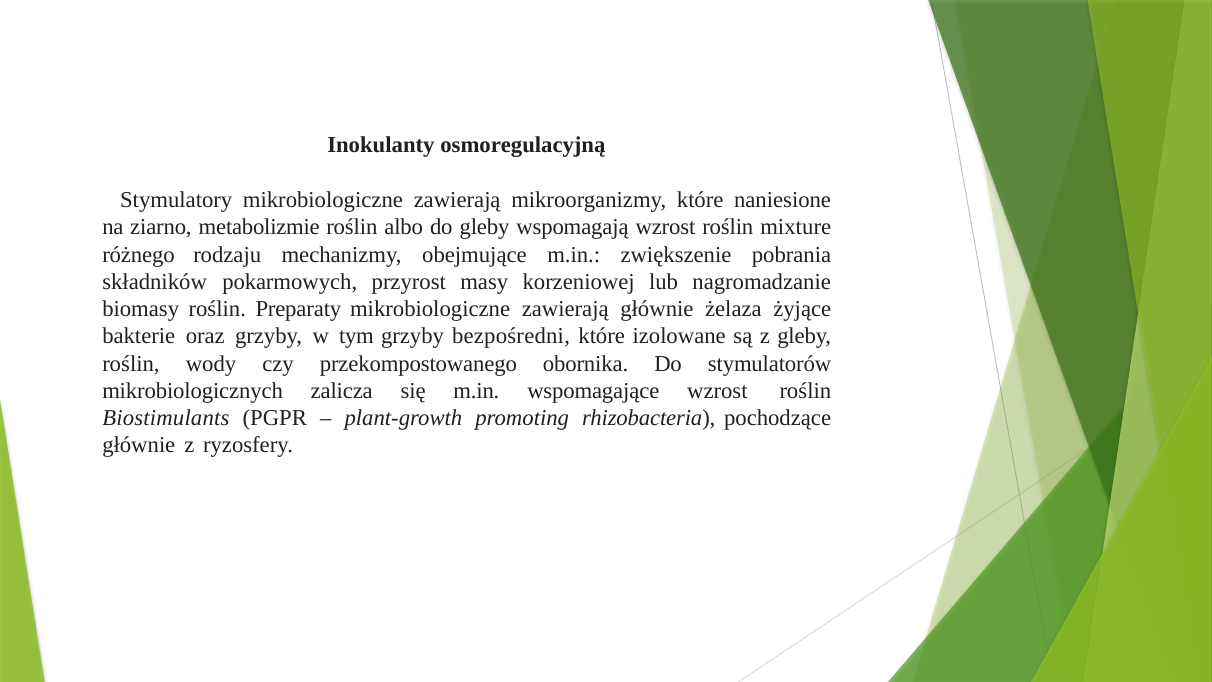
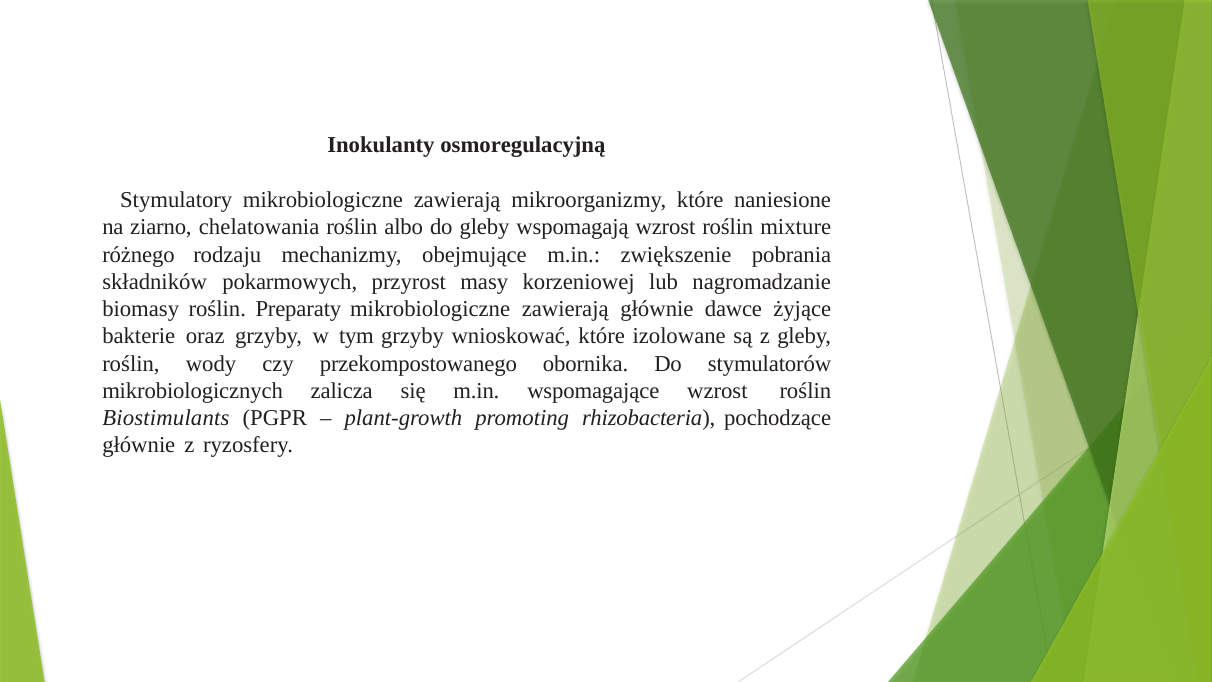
metabolizmie: metabolizmie -> chelatowania
żelaza: żelaza -> dawce
bezpośredni: bezpośredni -> wnioskować
